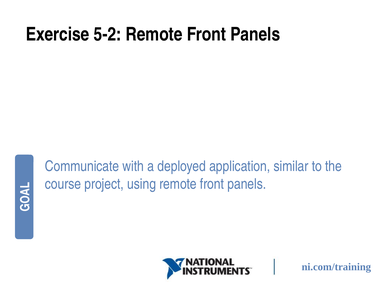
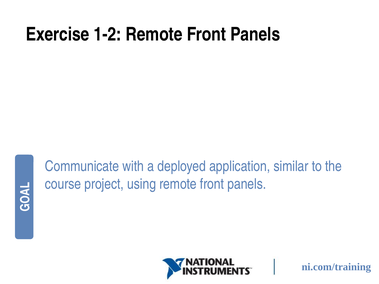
5-2: 5-2 -> 1-2
